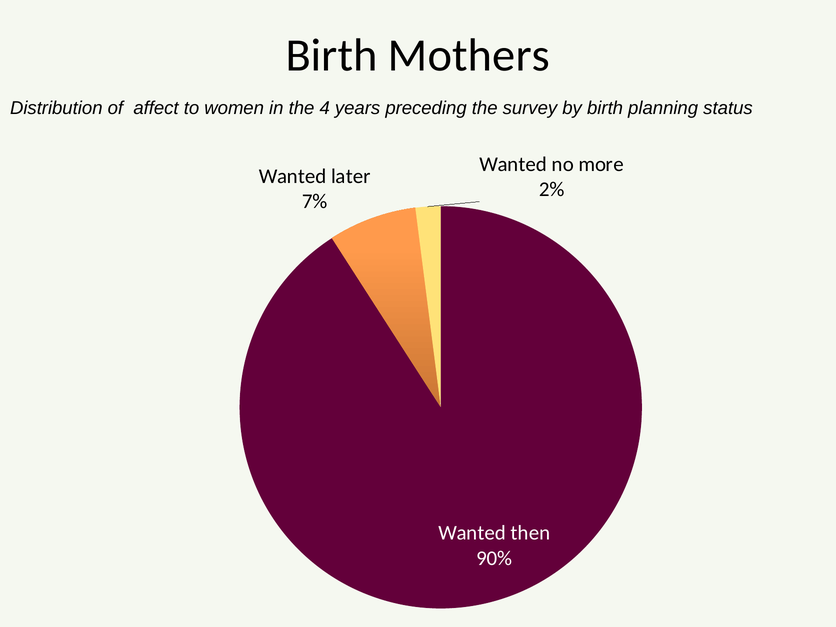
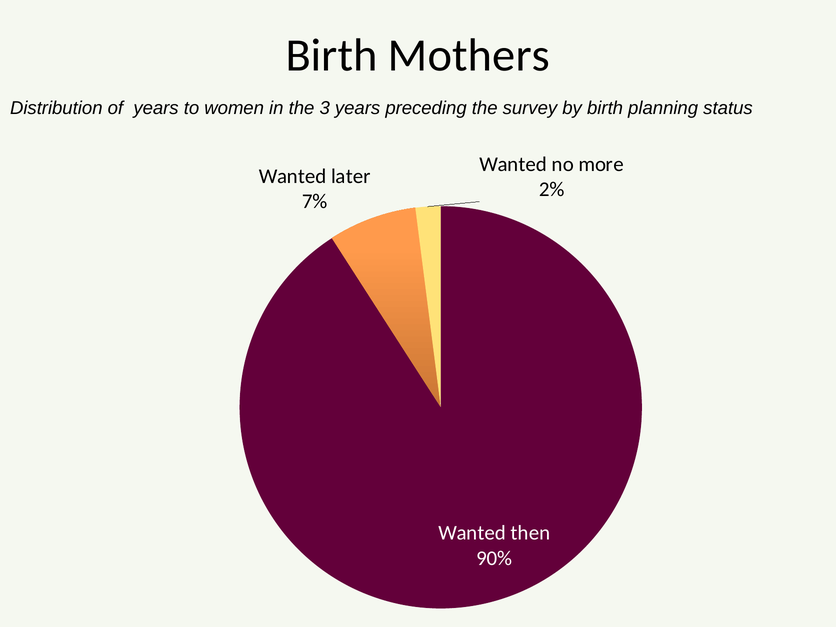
of affect: affect -> years
4: 4 -> 3
